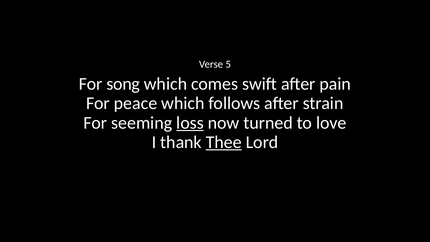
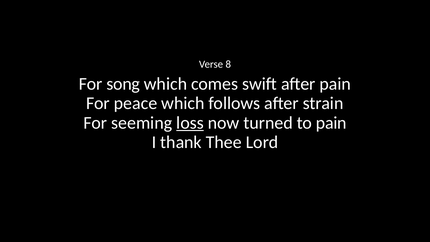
5: 5 -> 8
to love: love -> pain
Thee underline: present -> none
